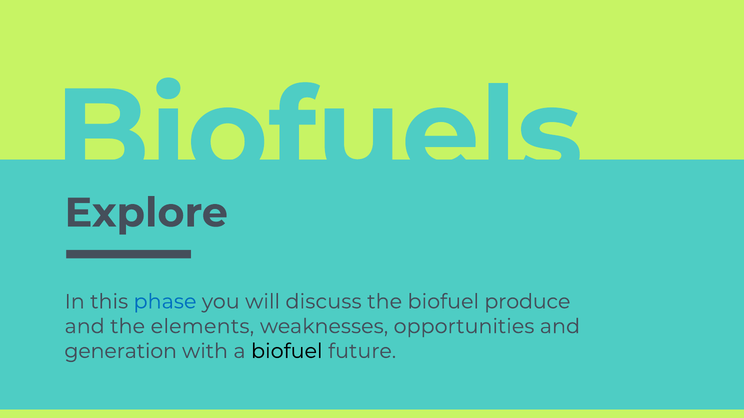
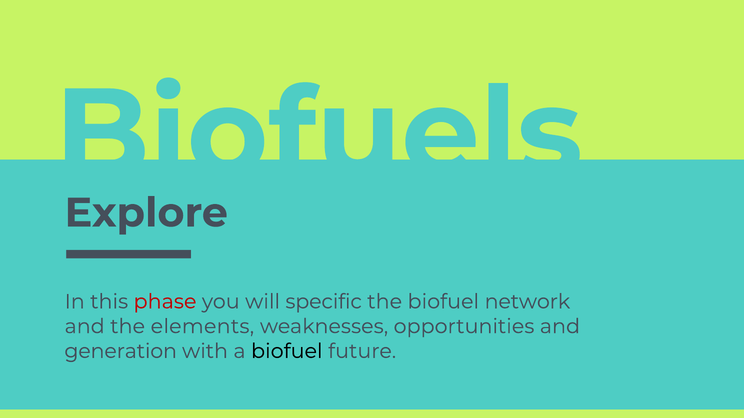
phase colour: blue -> red
discuss: discuss -> specific
produce: produce -> network
